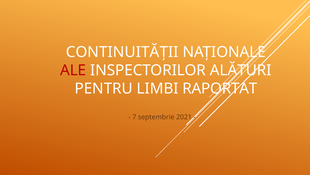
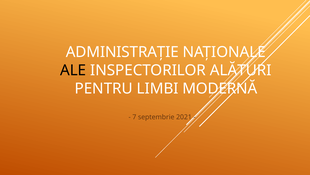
CONTINUITĂȚII: CONTINUITĂȚII -> ADMINISTRAȚIE
ALE colour: red -> black
RAPORTAT: RAPORTAT -> MODERNĂ
